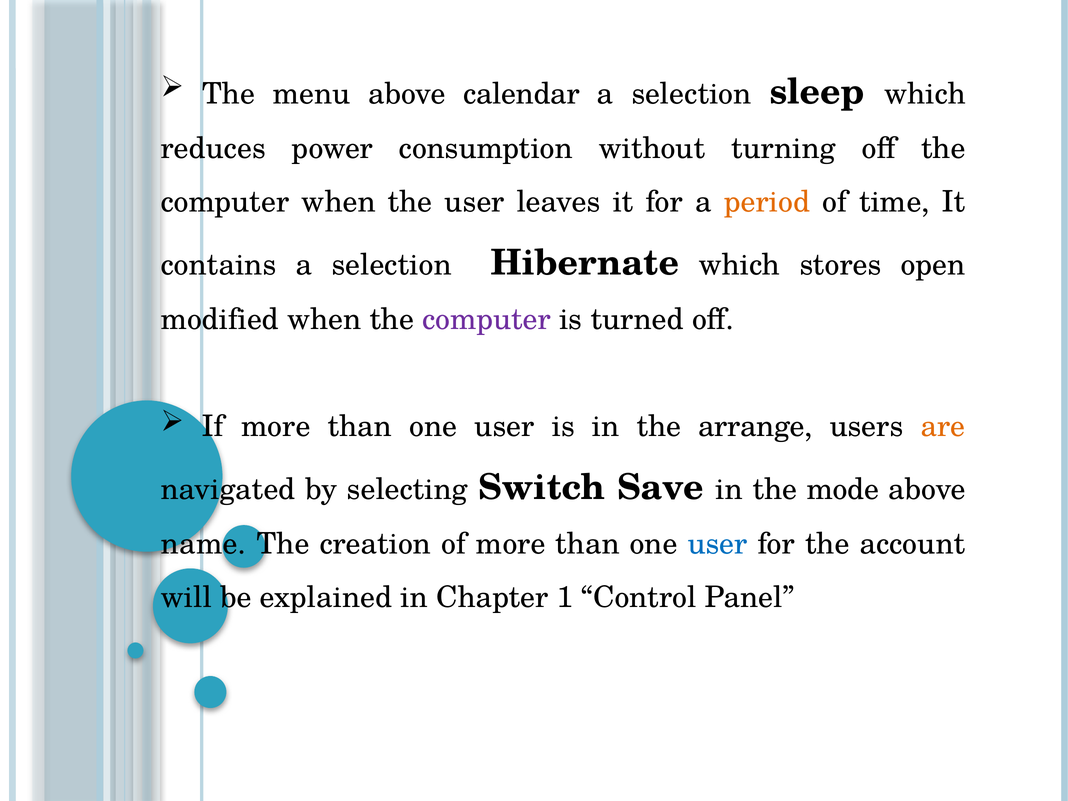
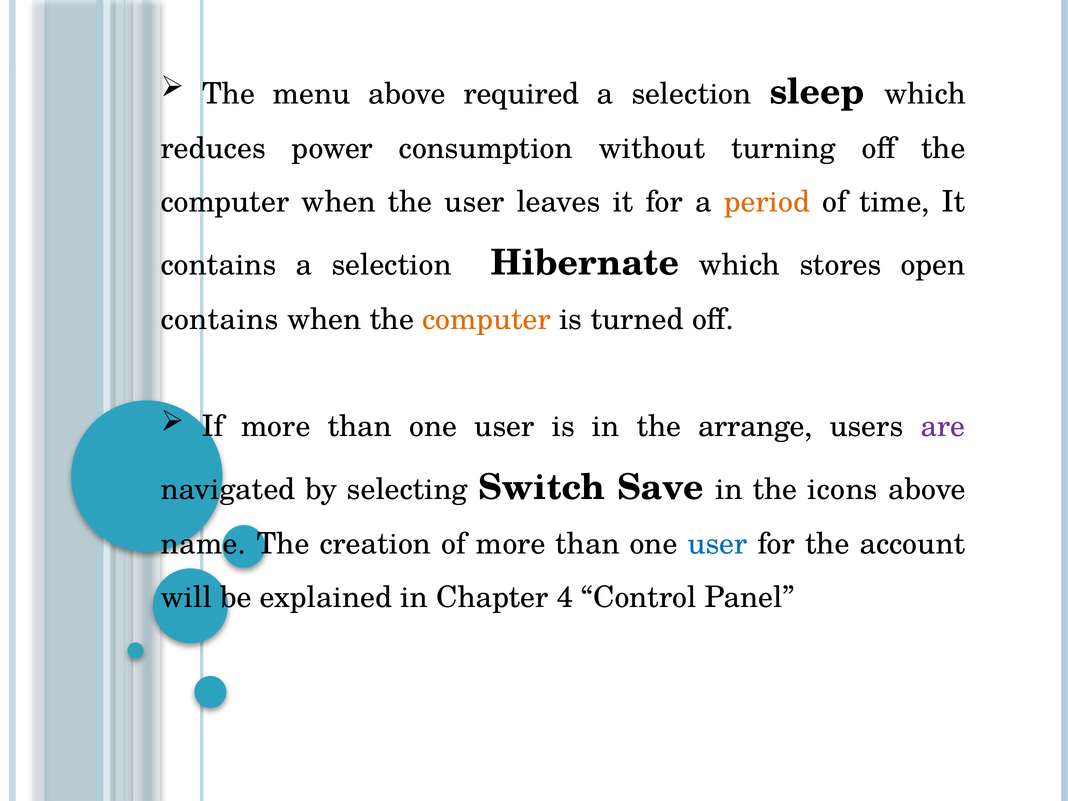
calendar: calendar -> required
modified at (220, 320): modified -> contains
computer at (487, 320) colour: purple -> orange
are colour: orange -> purple
mode: mode -> icons
1: 1 -> 4
